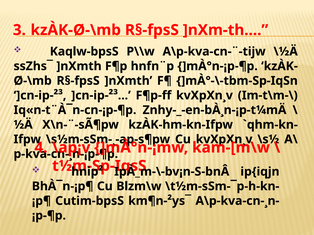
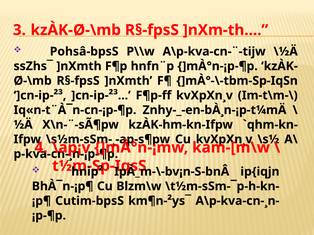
Kaqlw-bpsS: Kaqlw-bpsS -> Pohsâ-bpsS
